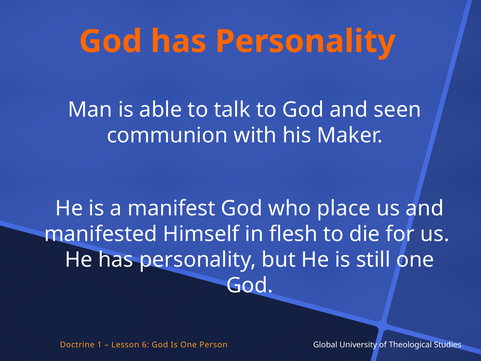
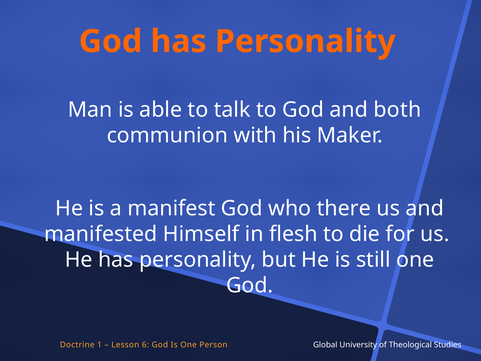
seen: seen -> both
place: place -> there
